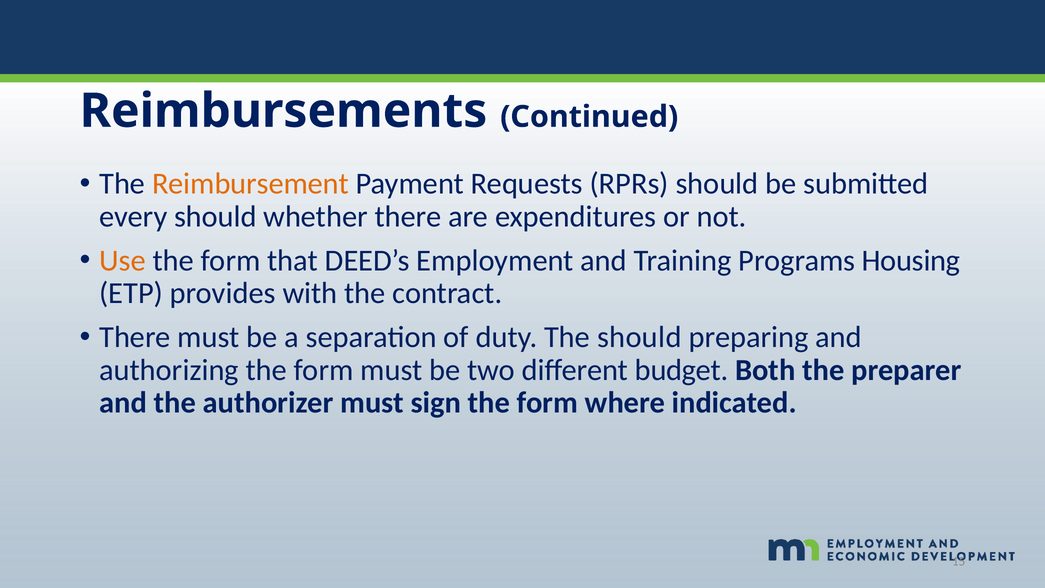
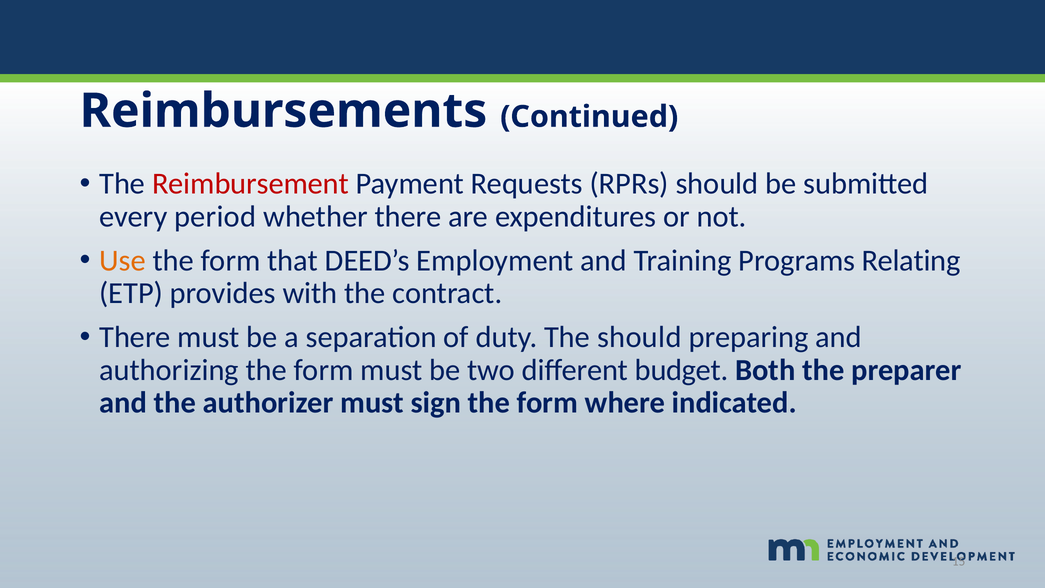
Reimbursement colour: orange -> red
every should: should -> period
Housing: Housing -> Relating
